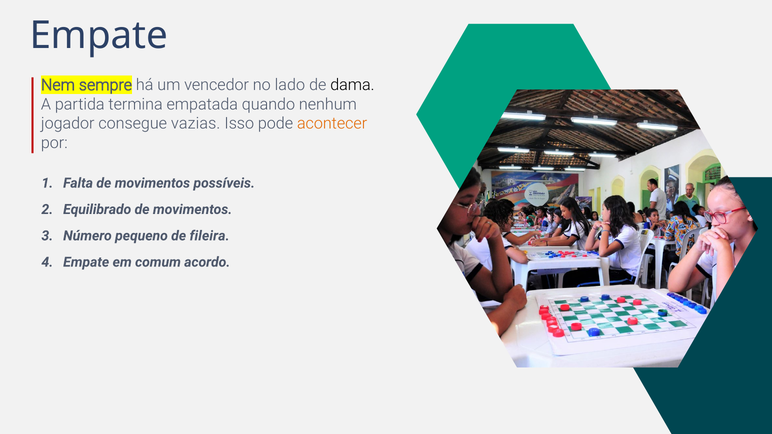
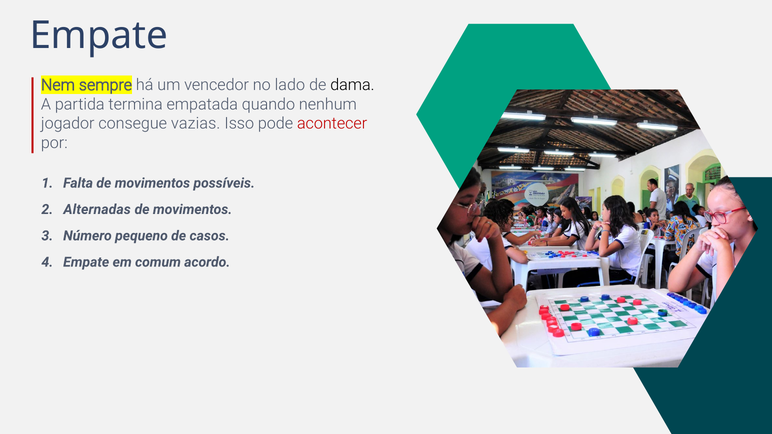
acontecer colour: orange -> red
Equilibrado: Equilibrado -> Alternadas
fileira: fileira -> casos
